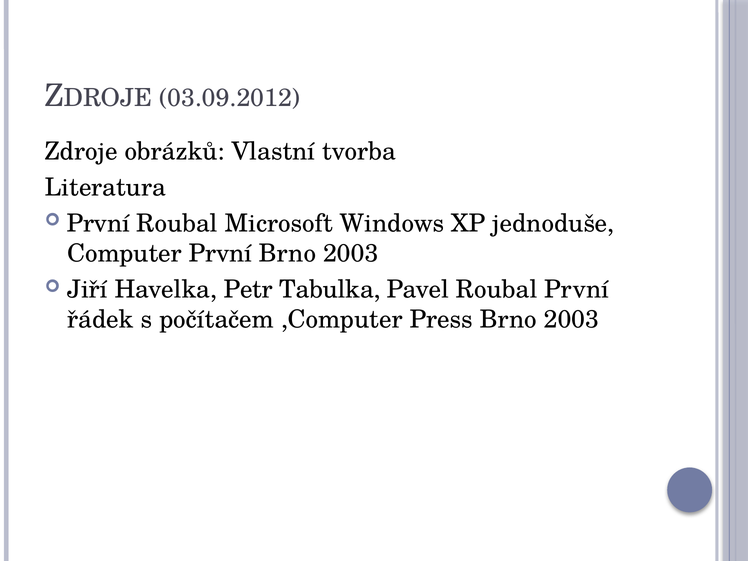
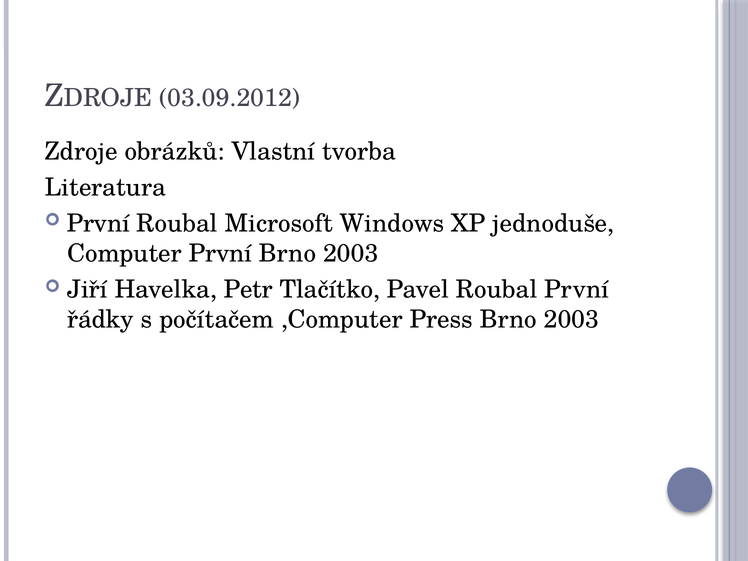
Tabulka: Tabulka -> Tlačítko
řádek: řádek -> řádky
